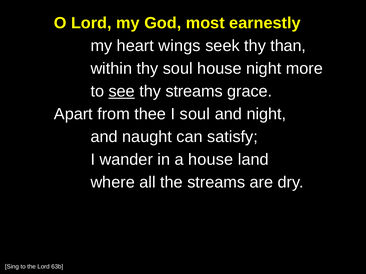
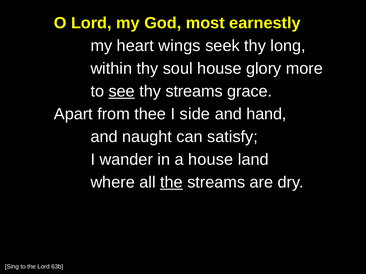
than: than -> long
house night: night -> glory
I soul: soul -> side
and night: night -> hand
the at (171, 183) underline: none -> present
